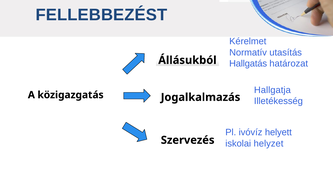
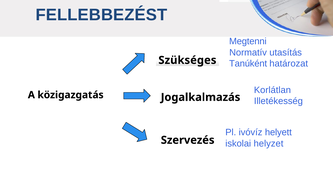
Kérelmet: Kérelmet -> Megtenni
Állásukból: Állásukból -> Szükséges
Hallgatás: Hallgatás -> Tanúként
Hallgatja: Hallgatja -> Korlátlan
